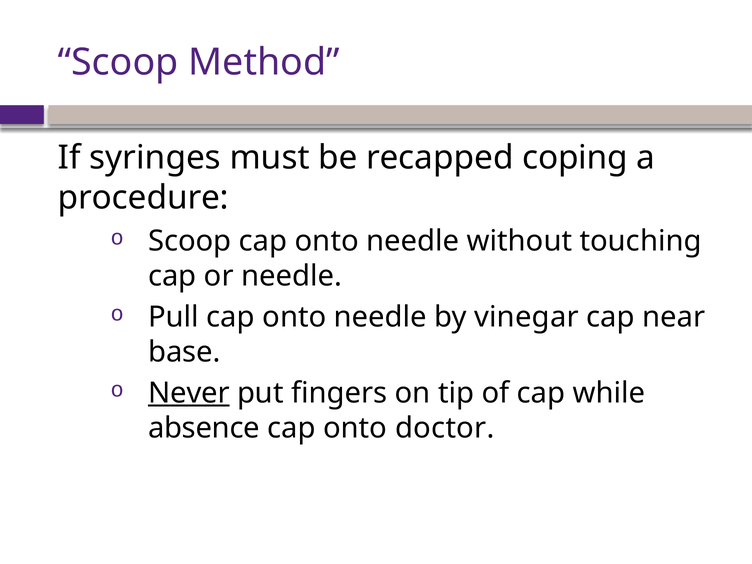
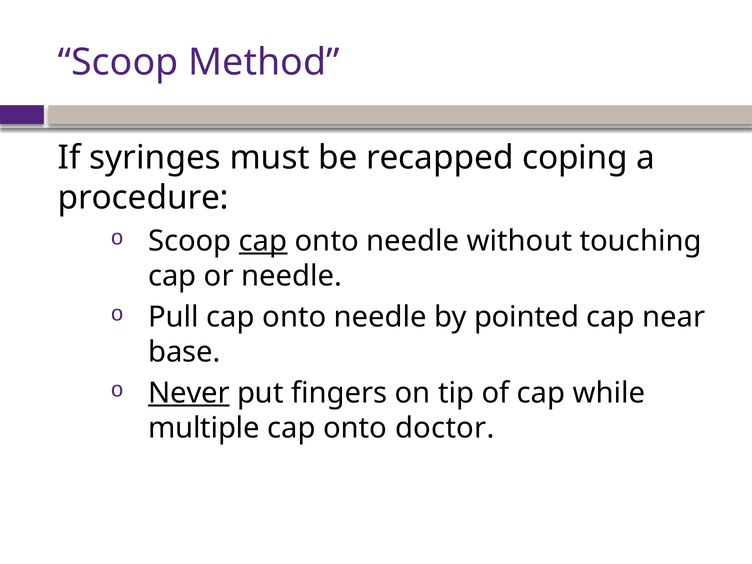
cap at (263, 241) underline: none -> present
vinegar: vinegar -> pointed
absence: absence -> multiple
